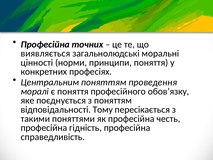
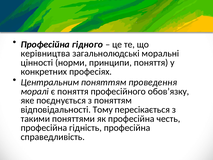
точних: точних -> гідного
виявляється: виявляється -> керівництва
